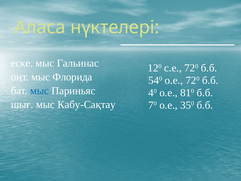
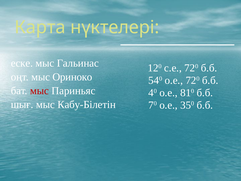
Аласа: Аласа -> Карта
Флорида: Флорида -> Ориноко
мыс at (39, 91) colour: blue -> red
Кабу-Сақтау: Кабу-Сақтау -> Кабу-Білетін
